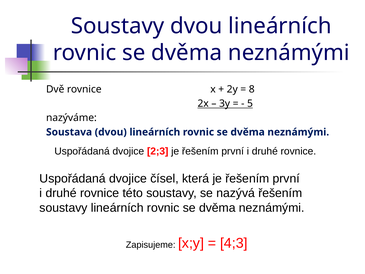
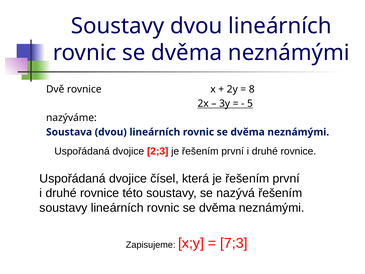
4;3: 4;3 -> 7;3
